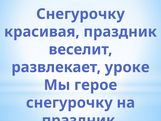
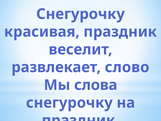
уроке: уроке -> слово
герое: герое -> слова
